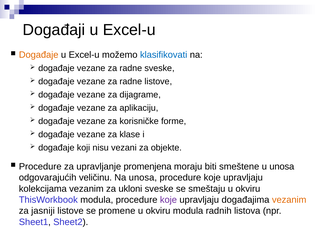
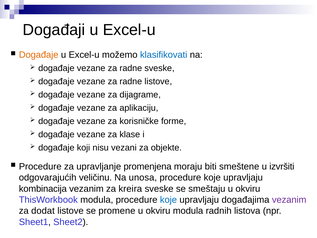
u unosa: unosa -> izvršiti
kolekcijama: kolekcijama -> kombinacija
ukloni: ukloni -> kreira
koje at (168, 200) colour: purple -> blue
vezanim at (289, 200) colour: orange -> purple
jasniji: jasniji -> dodat
